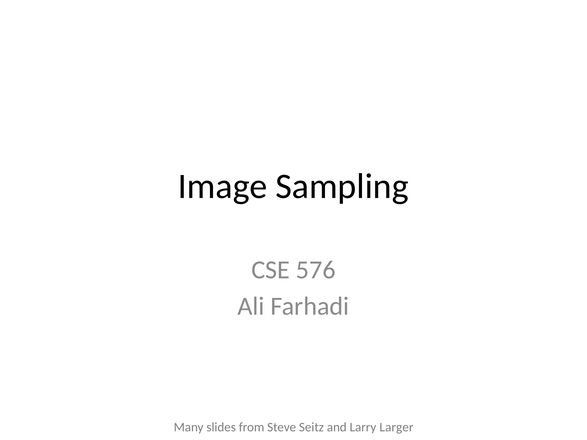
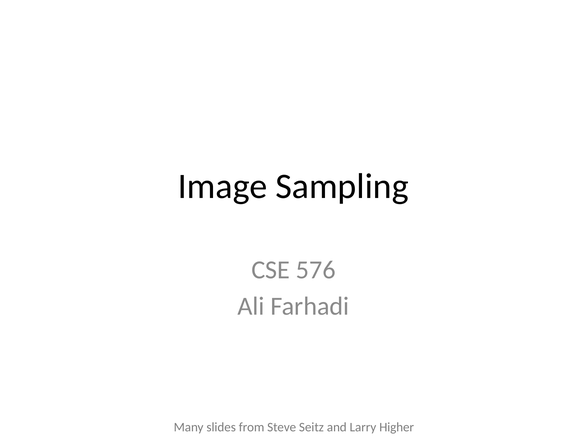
Larger: Larger -> Higher
